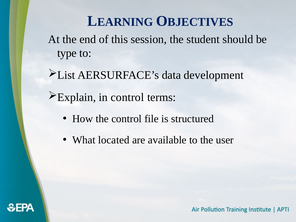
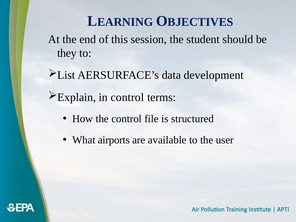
type: type -> they
located: located -> airports
